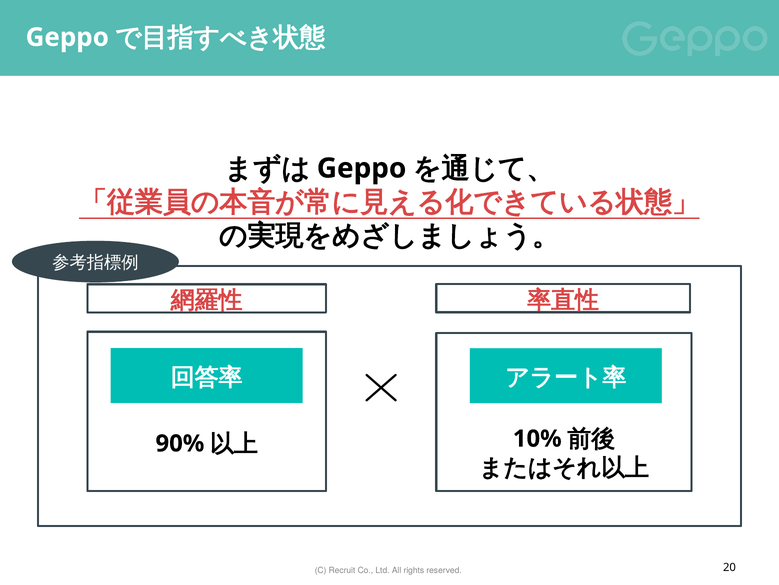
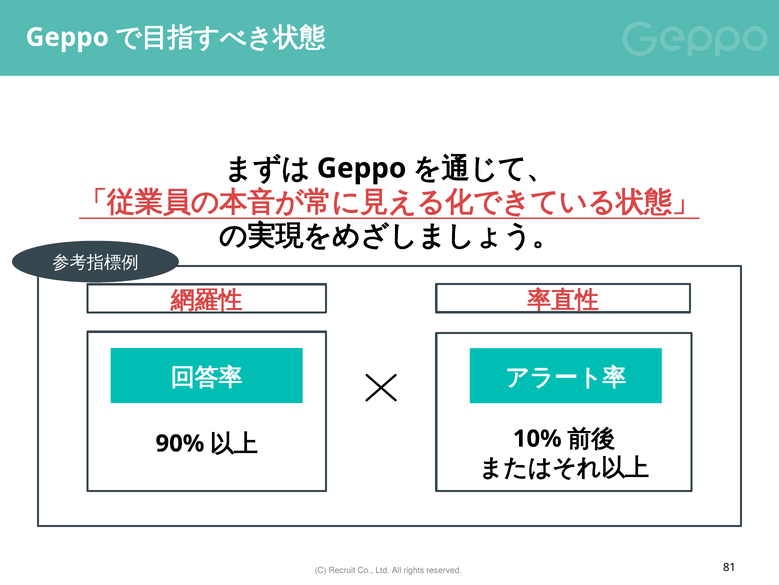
20: 20 -> 81
